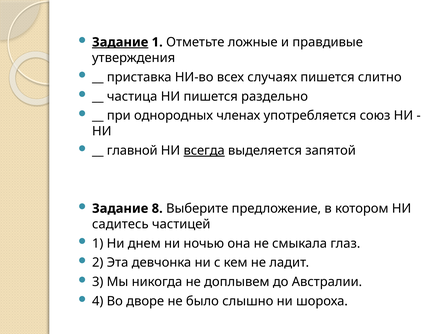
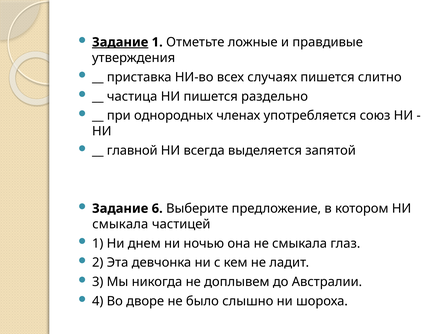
всегда underline: present -> none
8: 8 -> 6
садитесь at (120, 224): садитесь -> смыкала
